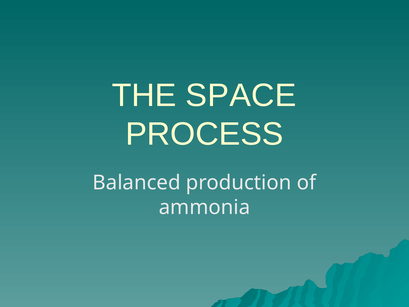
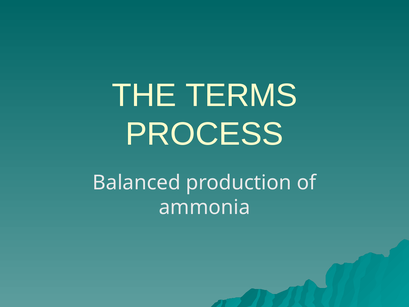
SPACE: SPACE -> TERMS
